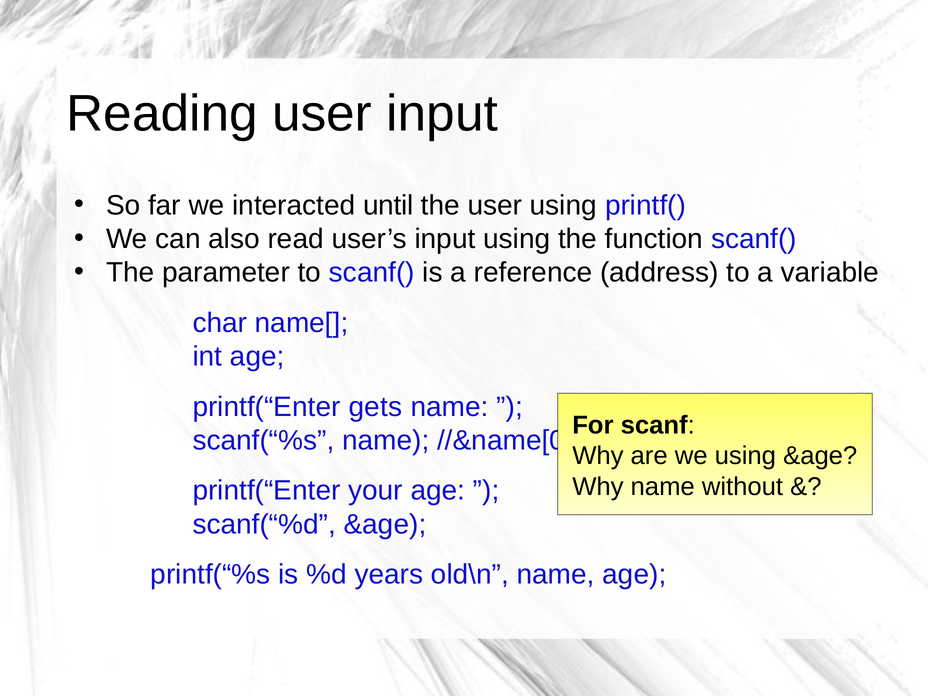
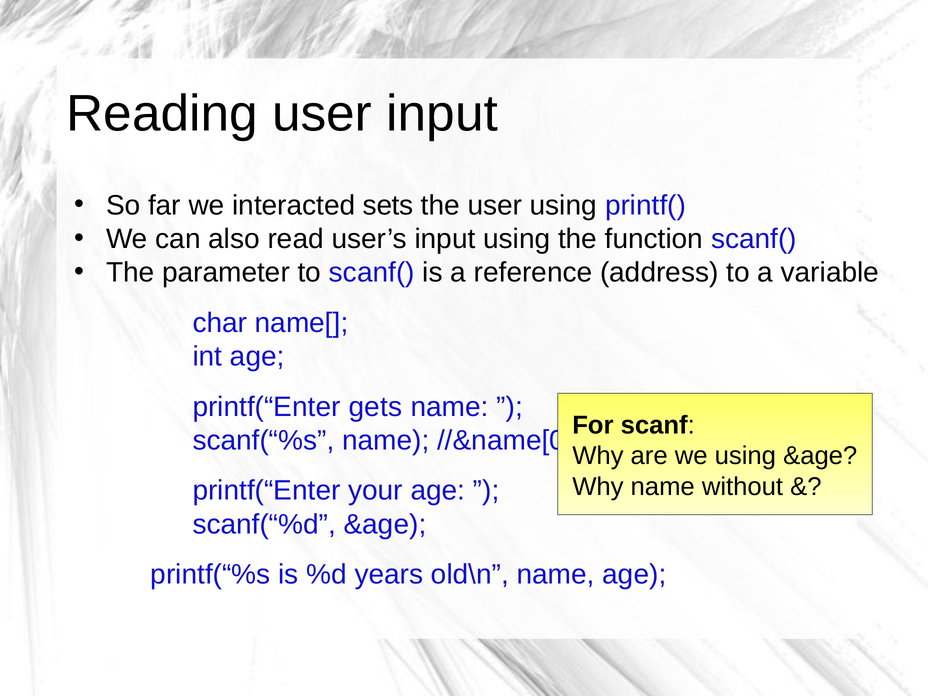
until: until -> sets
